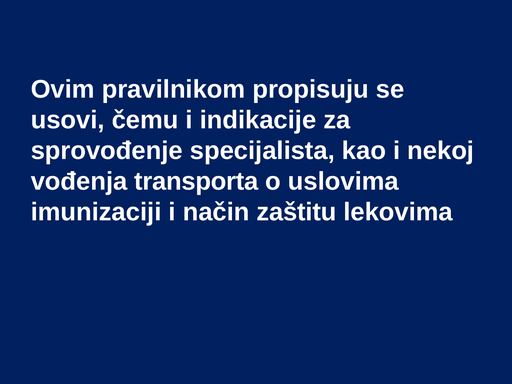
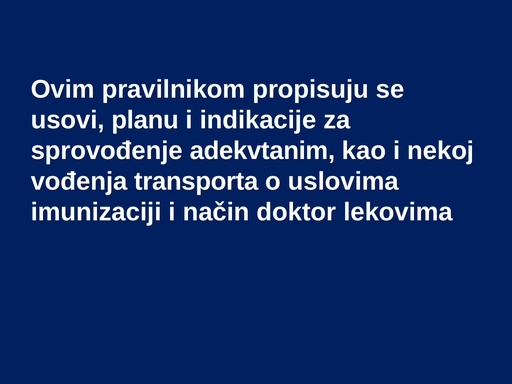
čemu: čemu -> planu
specijalista: specijalista -> adekvtanim
zaštitu: zaštitu -> doktor
